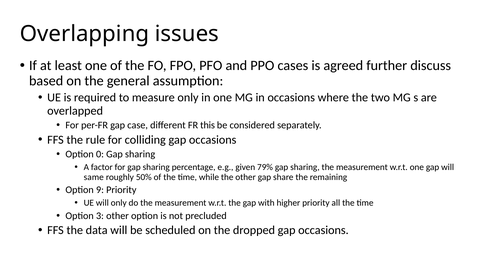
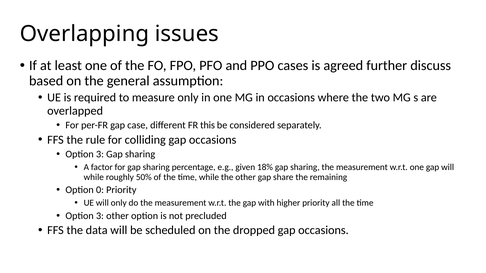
0 at (100, 155): 0 -> 3
79%: 79% -> 18%
same at (94, 177): same -> while
9: 9 -> 0
